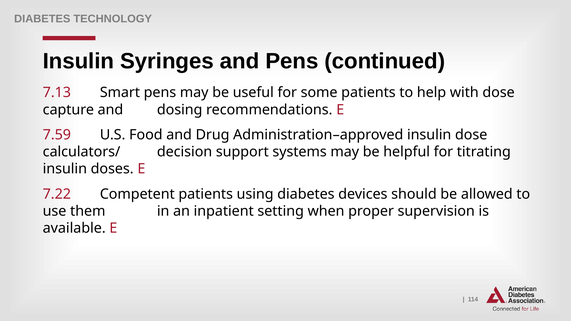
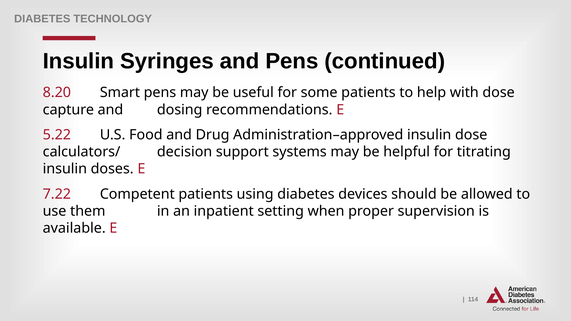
7.13: 7.13 -> 8.20
7.59: 7.59 -> 5.22
